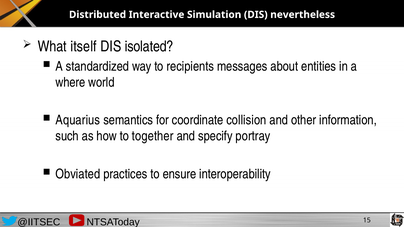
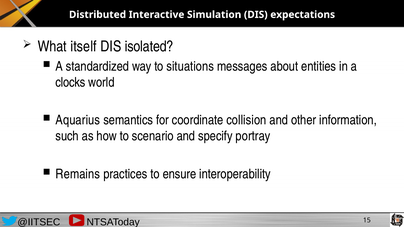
nevertheless: nevertheless -> expectations
recipients: recipients -> situations
where: where -> clocks
together: together -> scenario
Obviated: Obviated -> Remains
